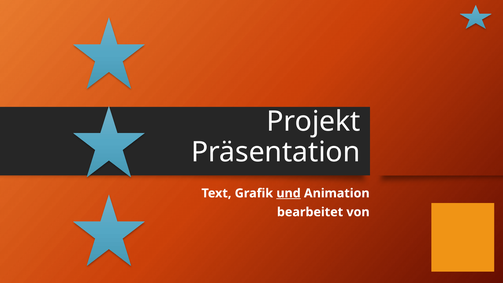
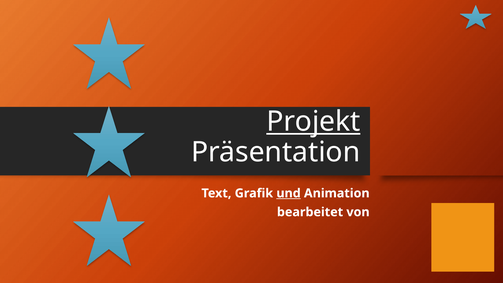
Projekt underline: none -> present
